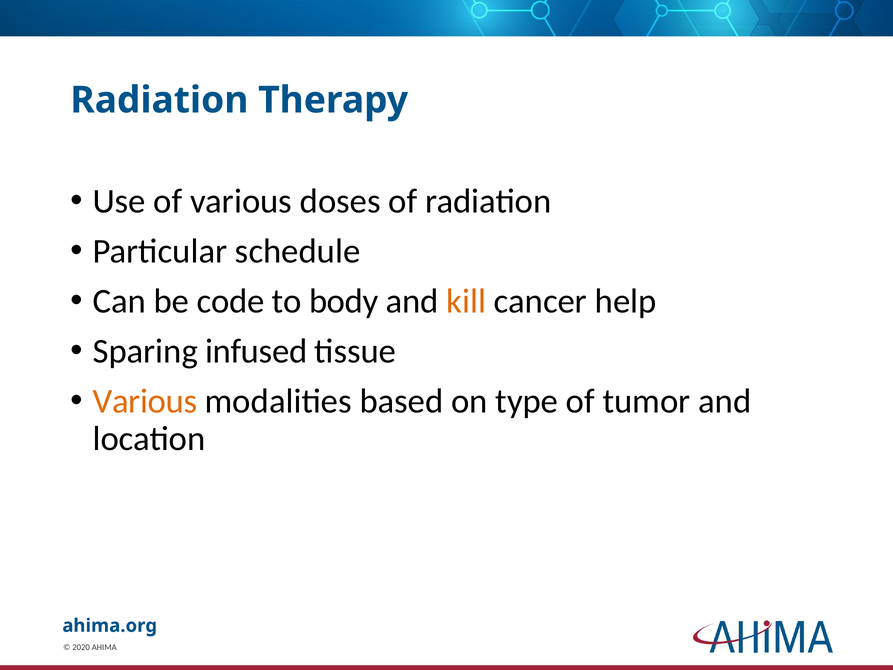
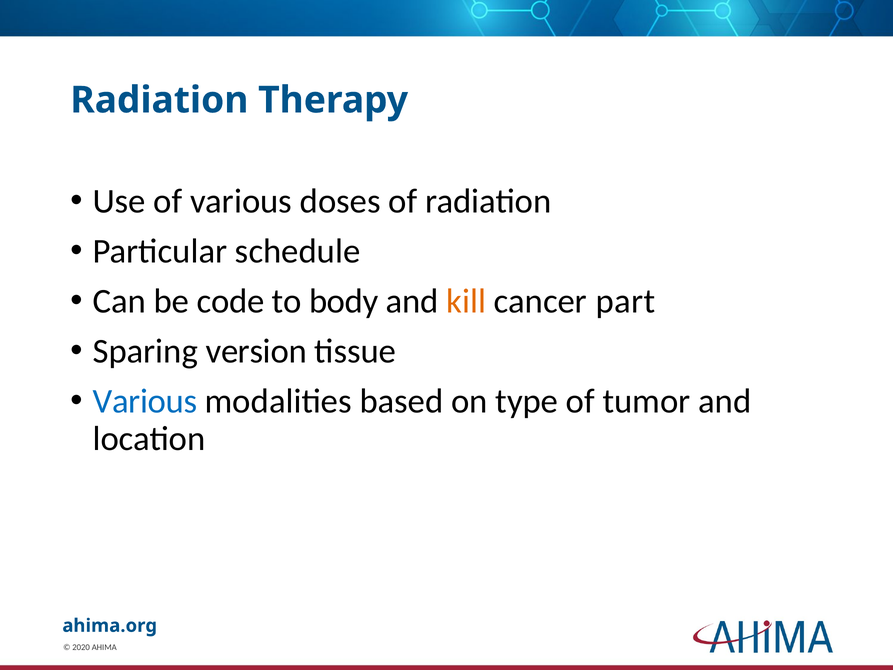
help: help -> part
infused: infused -> version
Various at (145, 401) colour: orange -> blue
